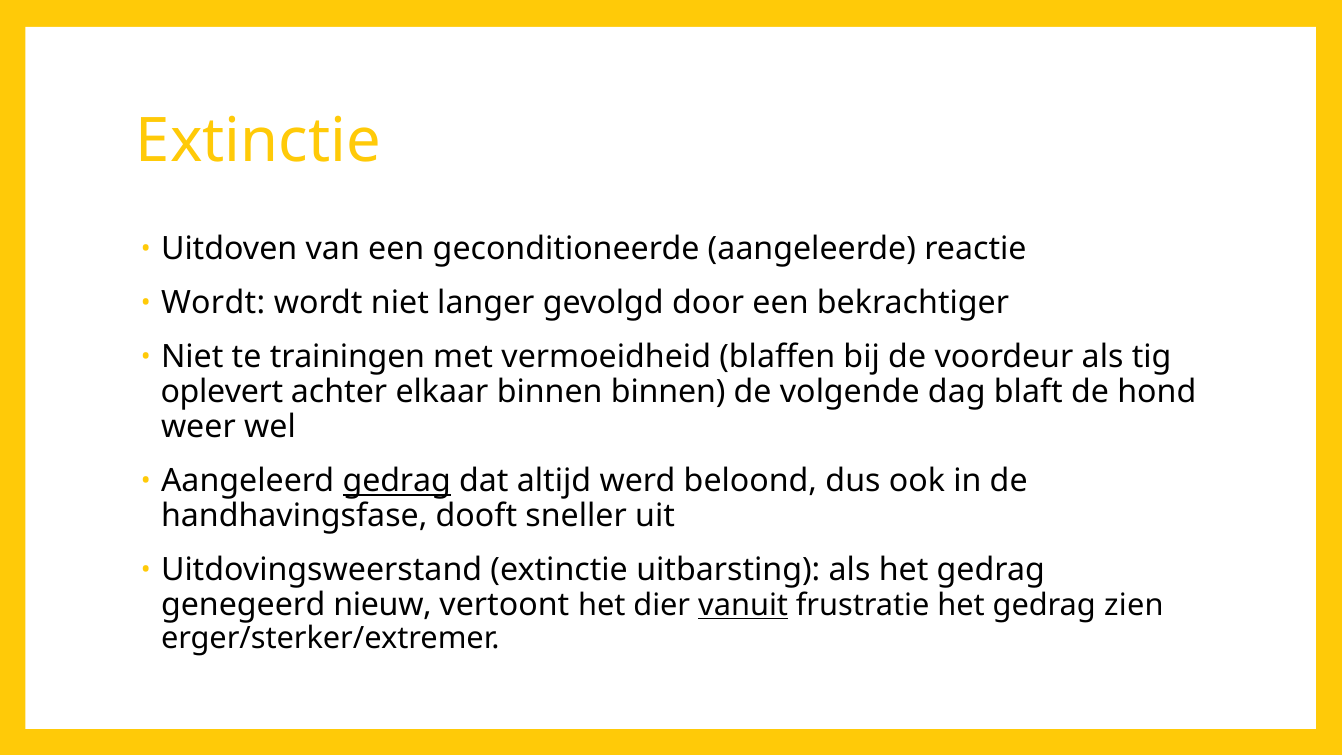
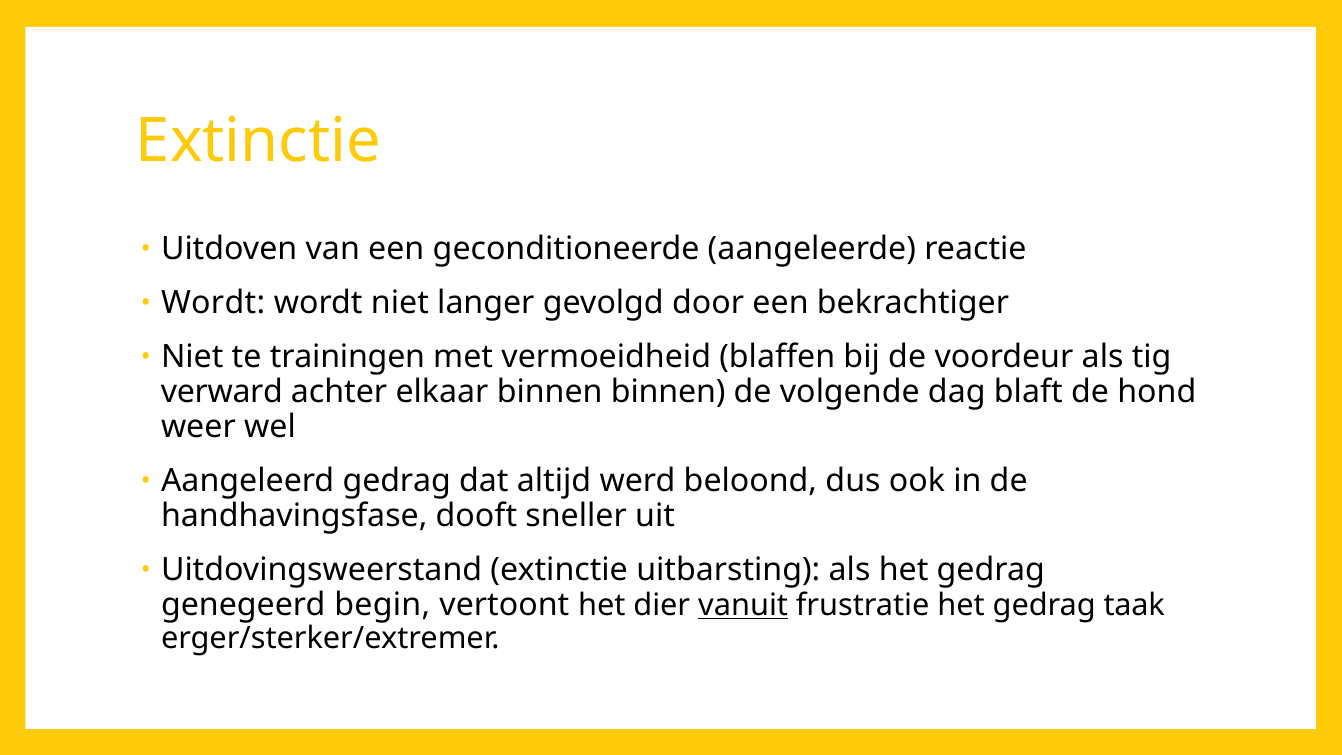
oplevert: oplevert -> verward
gedrag at (397, 481) underline: present -> none
nieuw: nieuw -> begin
zien: zien -> taak
